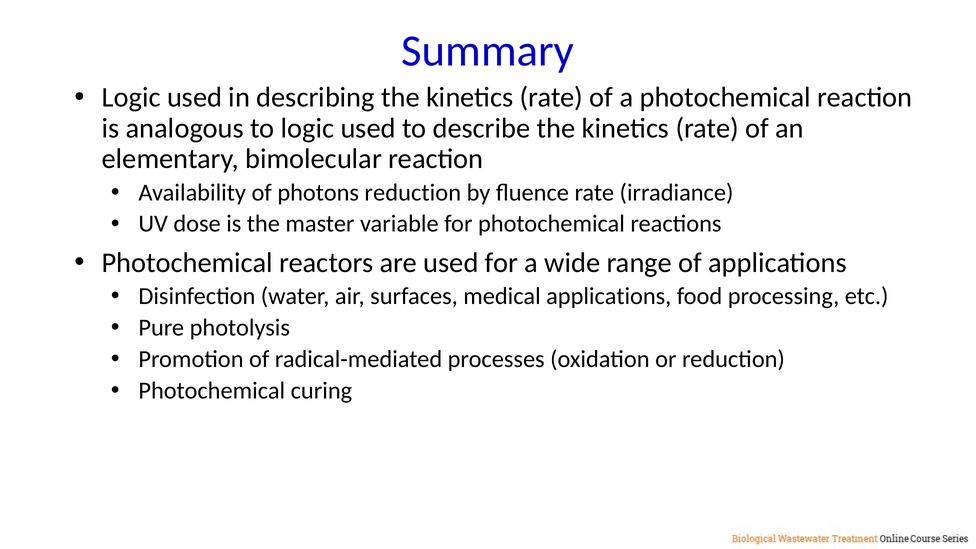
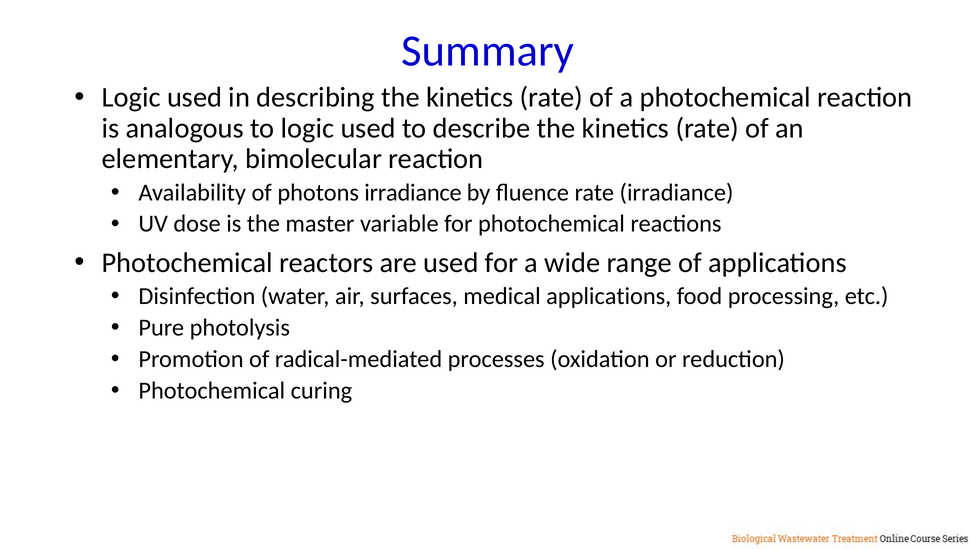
photons reduction: reduction -> irradiance
